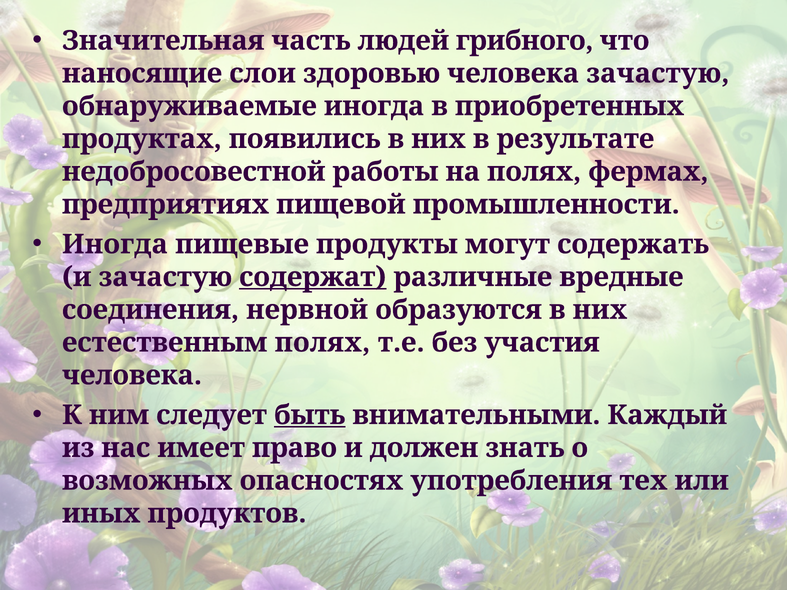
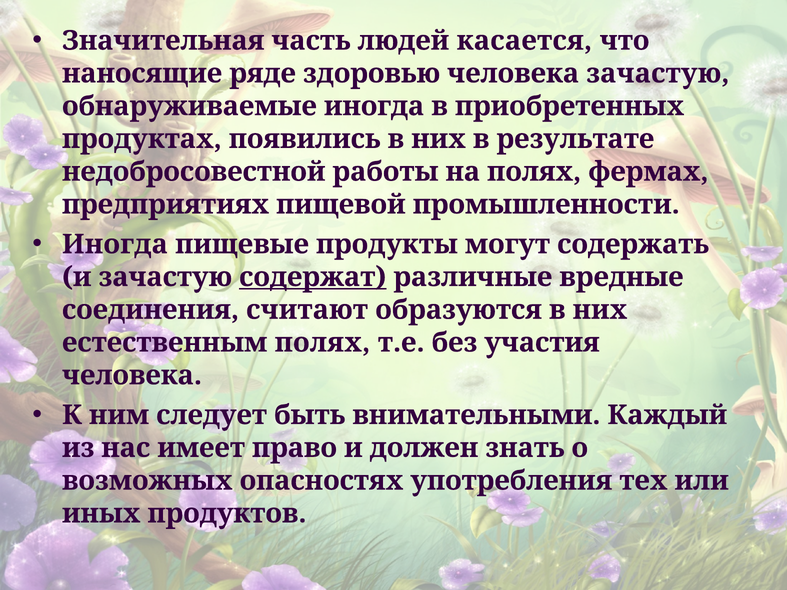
грибного: грибного -> касается
слои: слои -> ряде
нервной: нервной -> считают
быть underline: present -> none
